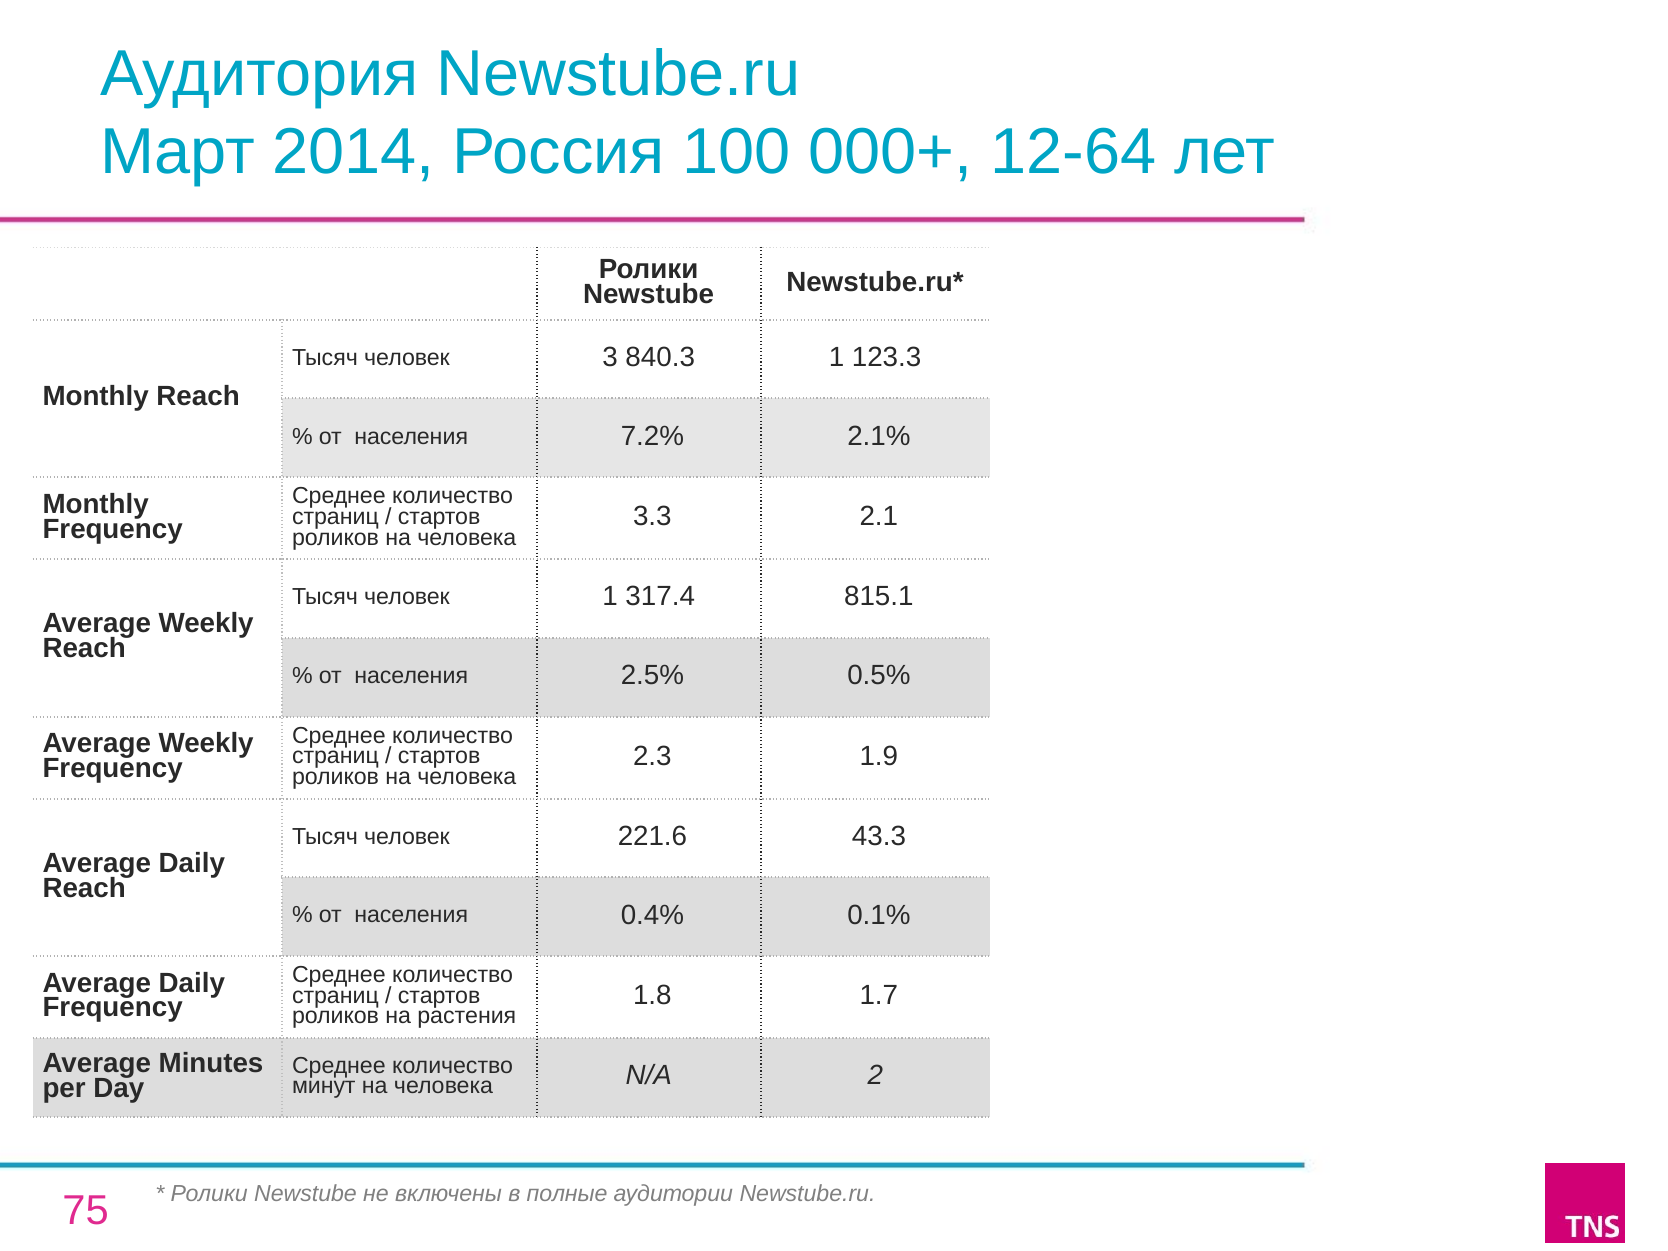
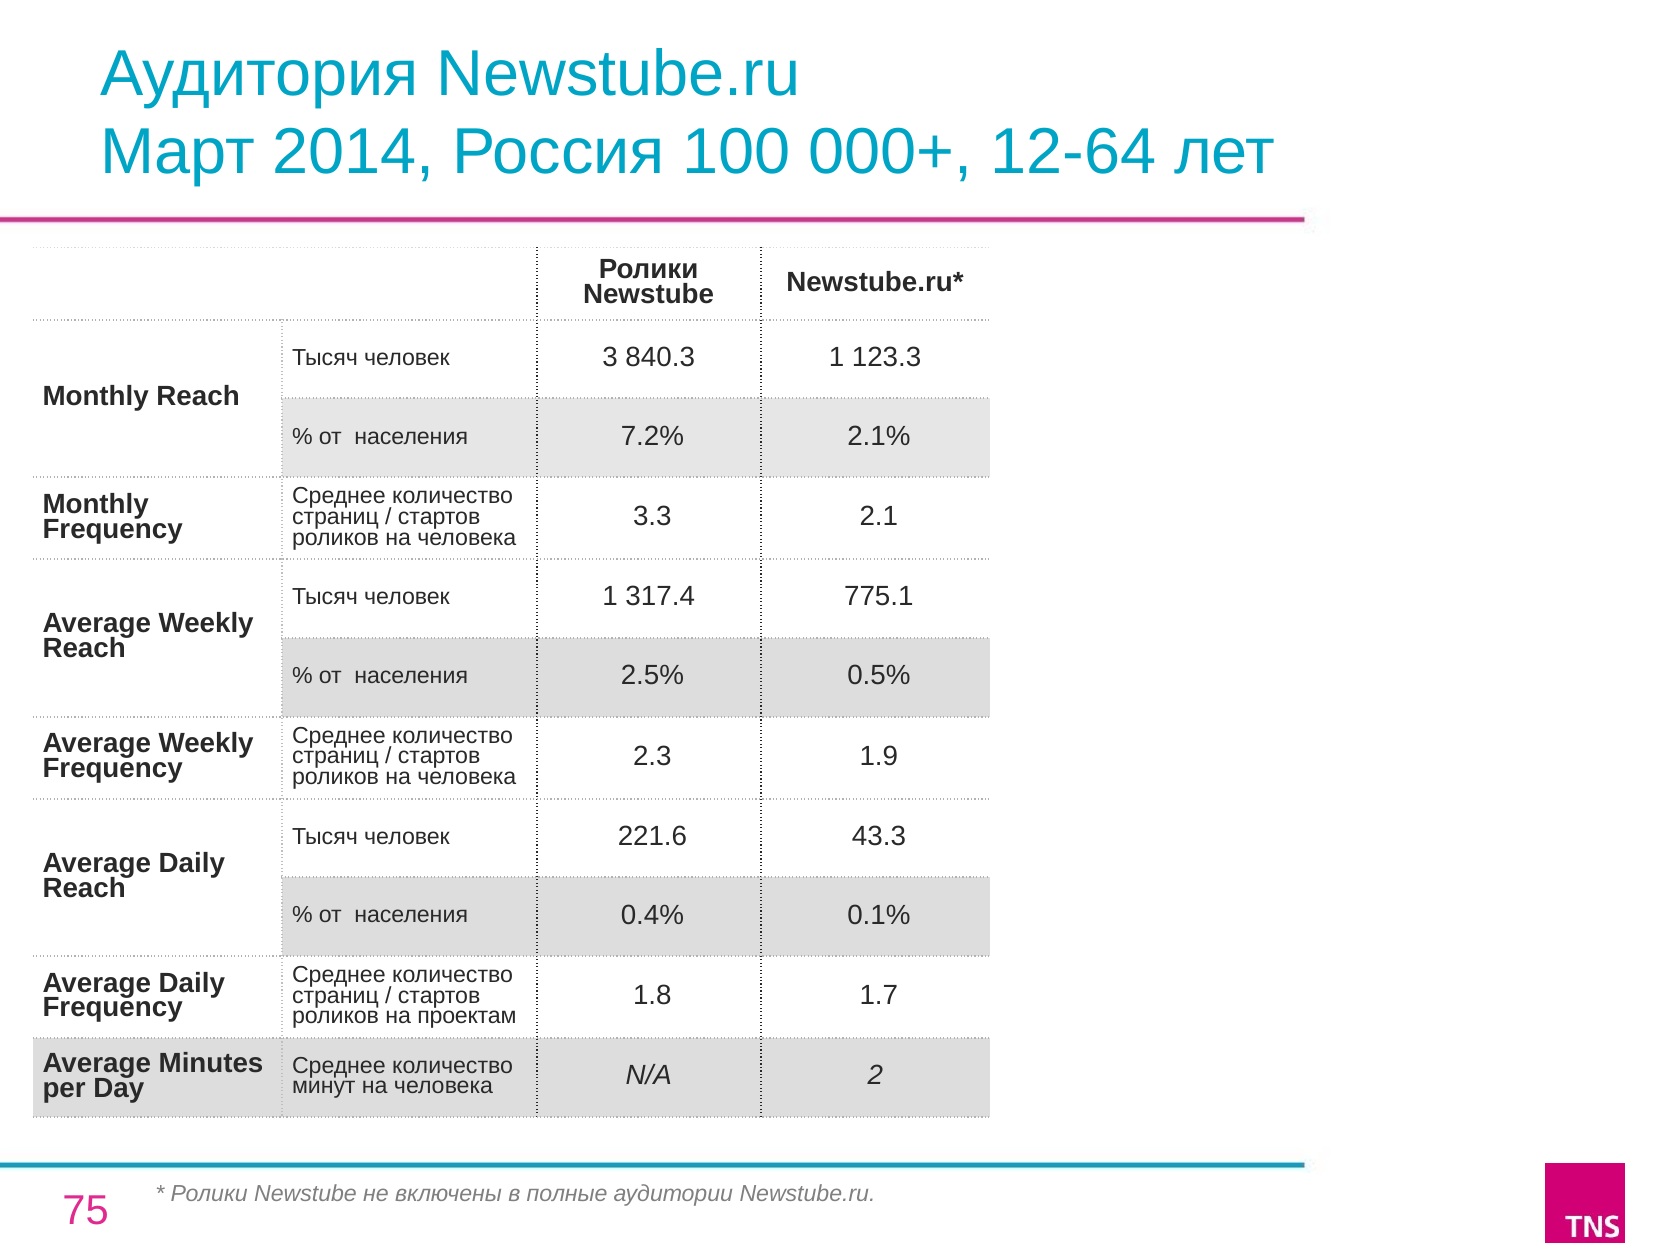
815.1: 815.1 -> 775.1
растения: растения -> проектам
